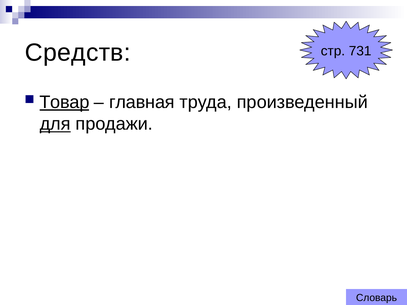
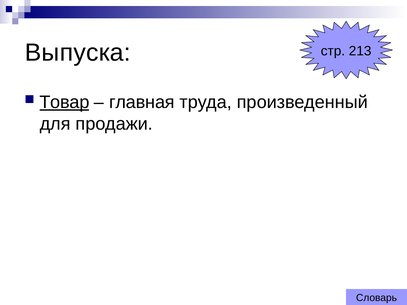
Средств: Средств -> Выпуска
731: 731 -> 213
для underline: present -> none
